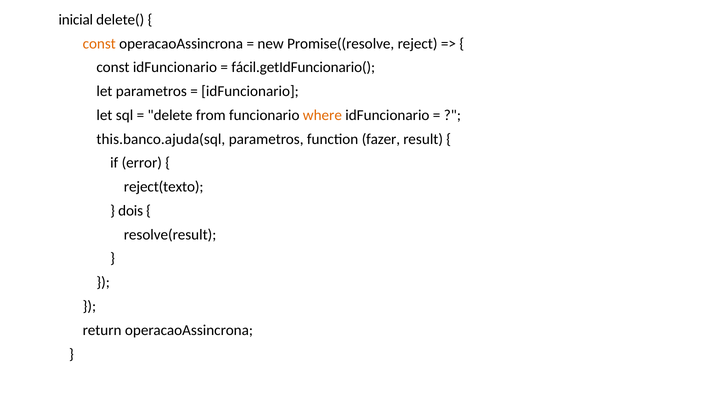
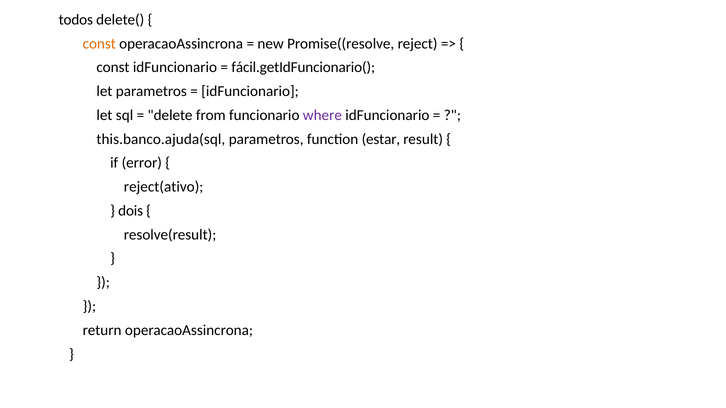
inicial: inicial -> todos
where colour: orange -> purple
fazer: fazer -> estar
reject(texto: reject(texto -> reject(ativo
